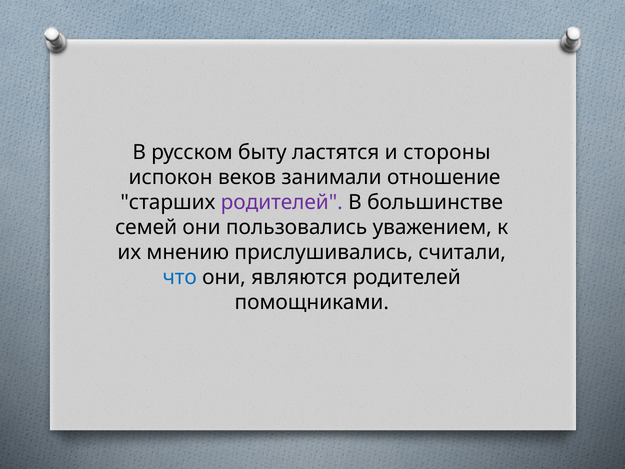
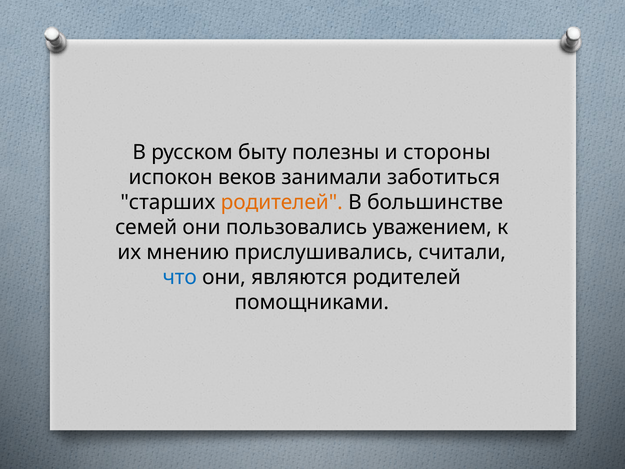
ластятся: ластятся -> полезны
отношение: отношение -> заботиться
родителей at (282, 202) colour: purple -> orange
